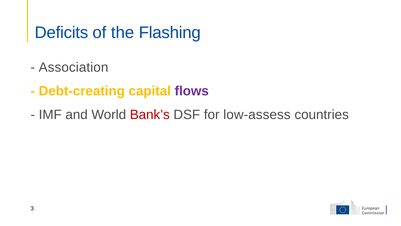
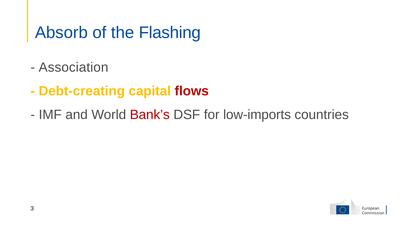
Deficits: Deficits -> Absorb
flows colour: purple -> red
low-assess: low-assess -> low-imports
